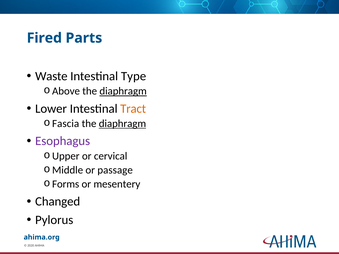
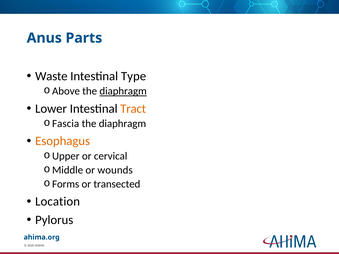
Fired: Fired -> Anus
diaphragm at (122, 124) underline: present -> none
Esophagus colour: purple -> orange
passage: passage -> wounds
mesentery: mesentery -> transected
Changed: Changed -> Location
